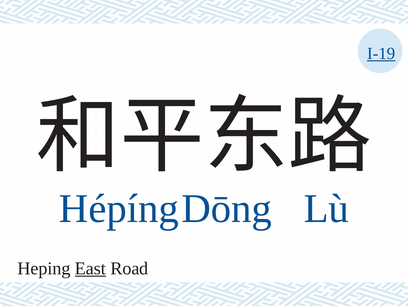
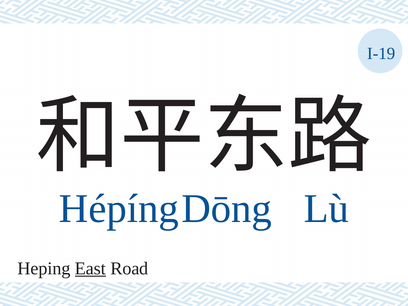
I-19 underline: present -> none
